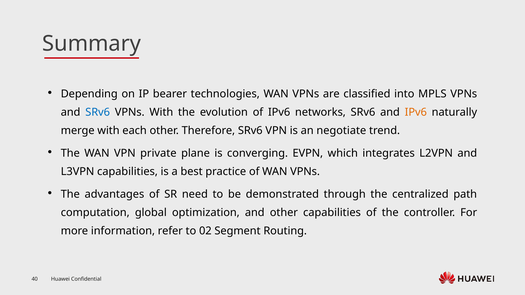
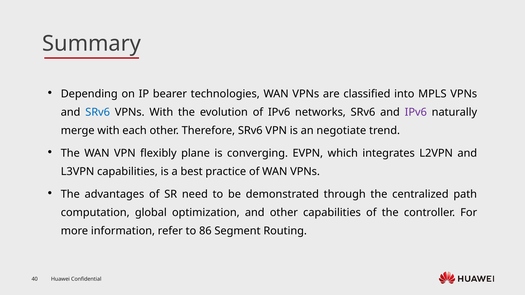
IPv6 at (416, 112) colour: orange -> purple
private: private -> flexibly
02: 02 -> 86
